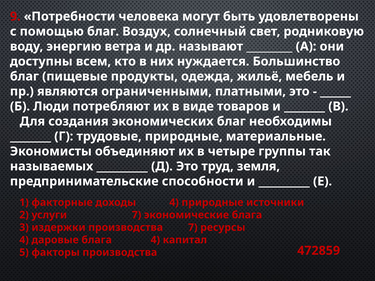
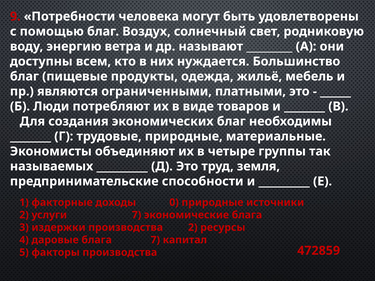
доходы 4: 4 -> 0
производства 7: 7 -> 2
блага 4: 4 -> 7
